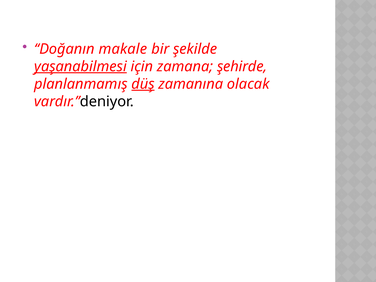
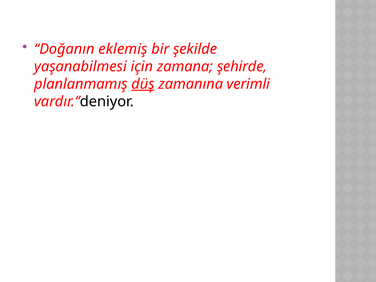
makale: makale -> eklemiş
yaşanabilmesi underline: present -> none
olacak: olacak -> verimli
